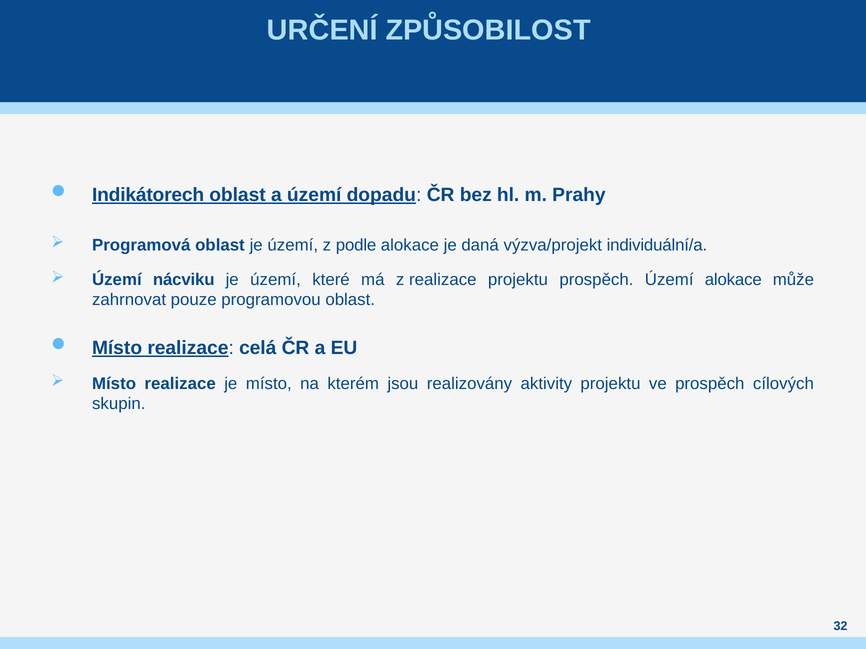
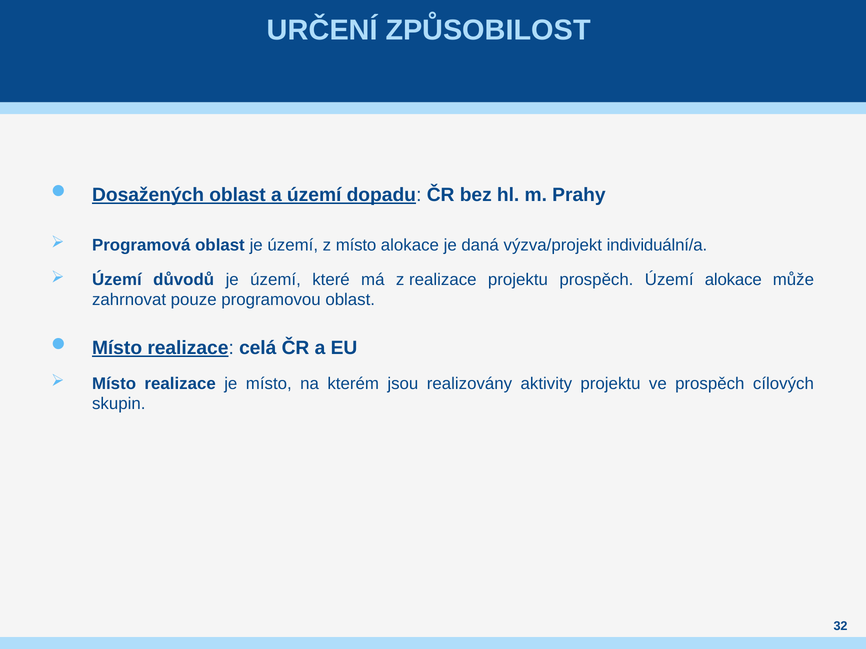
Indikátorech: Indikátorech -> Dosažených
z podle: podle -> místo
nácviku: nácviku -> důvodů
